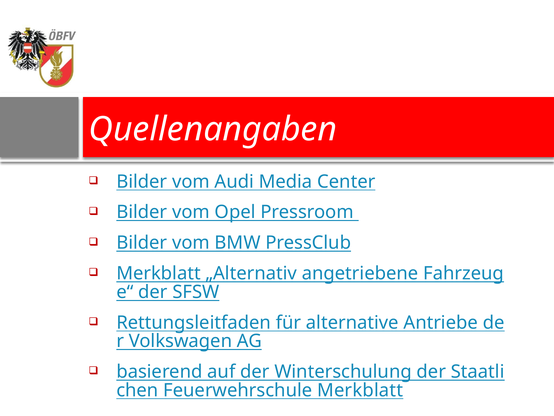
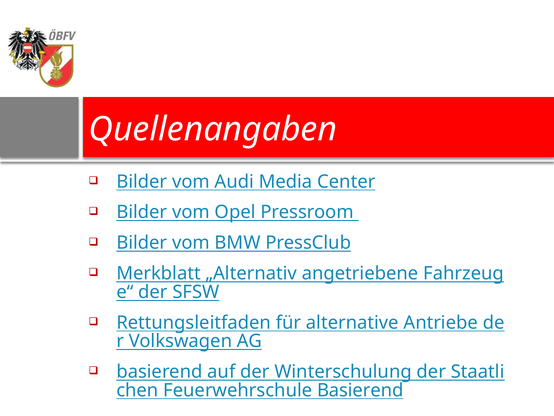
Feuerwehrschule Merkblatt: Merkblatt -> Basierend
